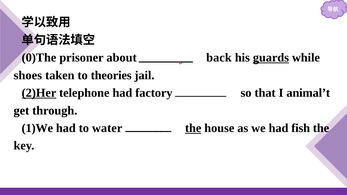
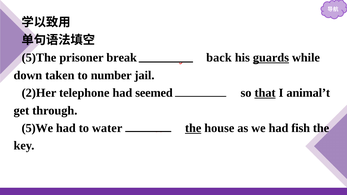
0)The: 0)The -> 5)The
about: about -> break
shoes at (28, 75): shoes -> down
theories: theories -> number
2)Her underline: present -> none
factory: factory -> seemed
that underline: none -> present
1)We: 1)We -> 5)We
